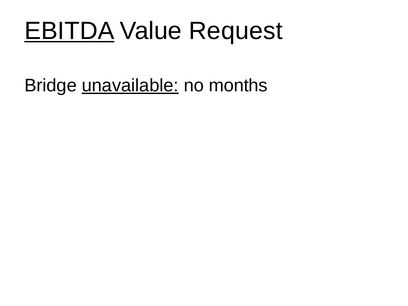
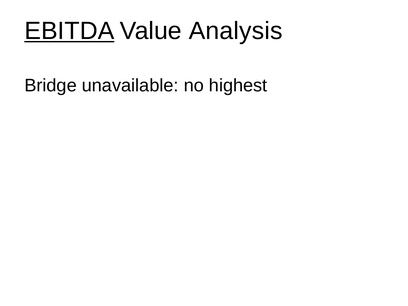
Request: Request -> Analysis
unavailable underline: present -> none
months: months -> highest
